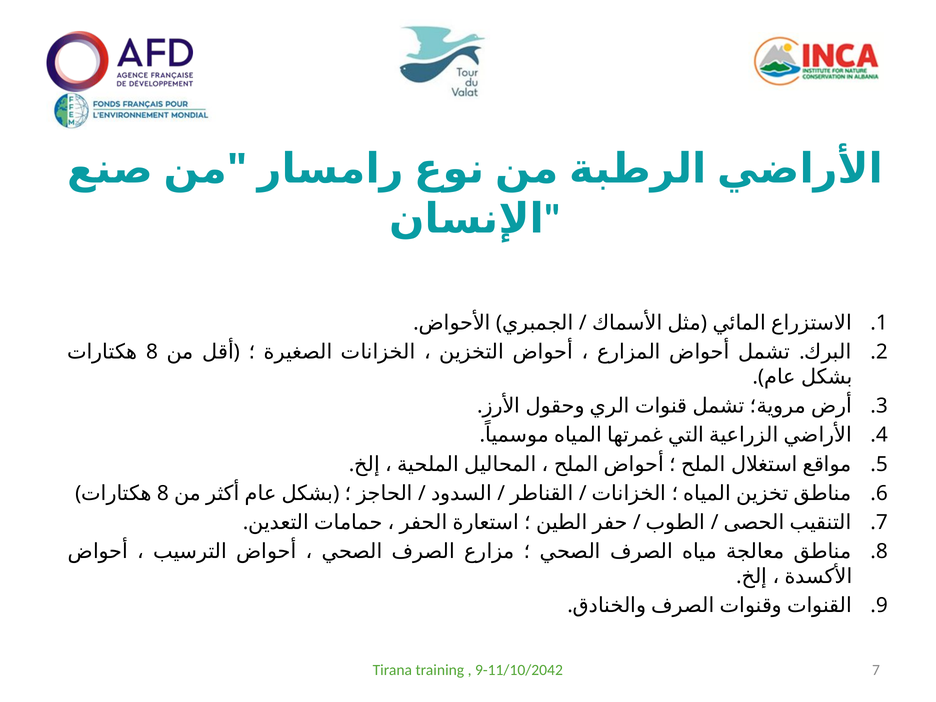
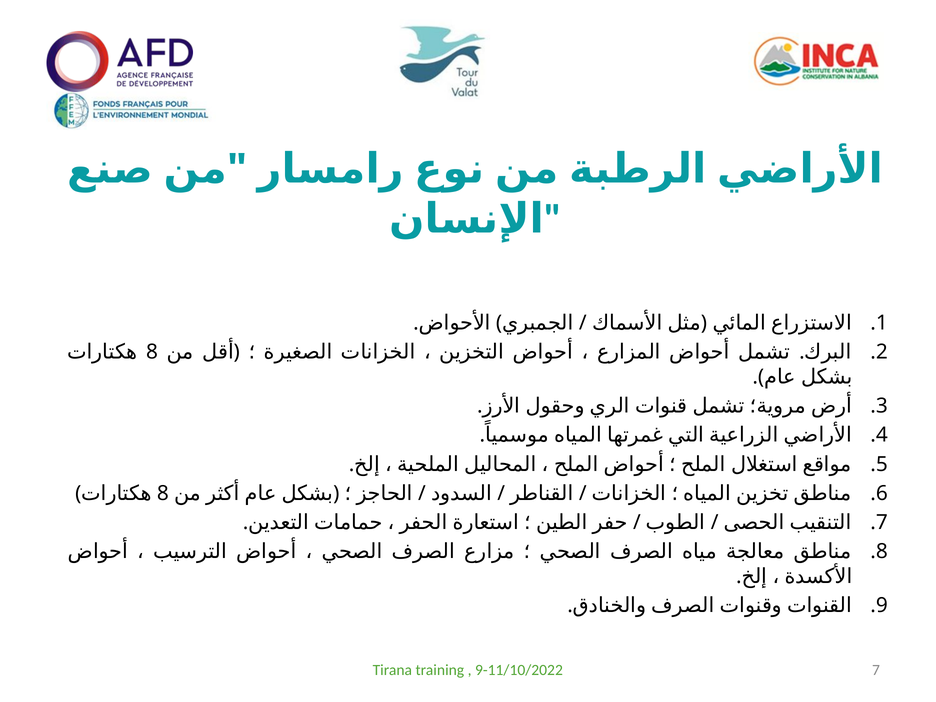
9-11/10/2042: 9-11/10/2042 -> 9-11/10/2022
